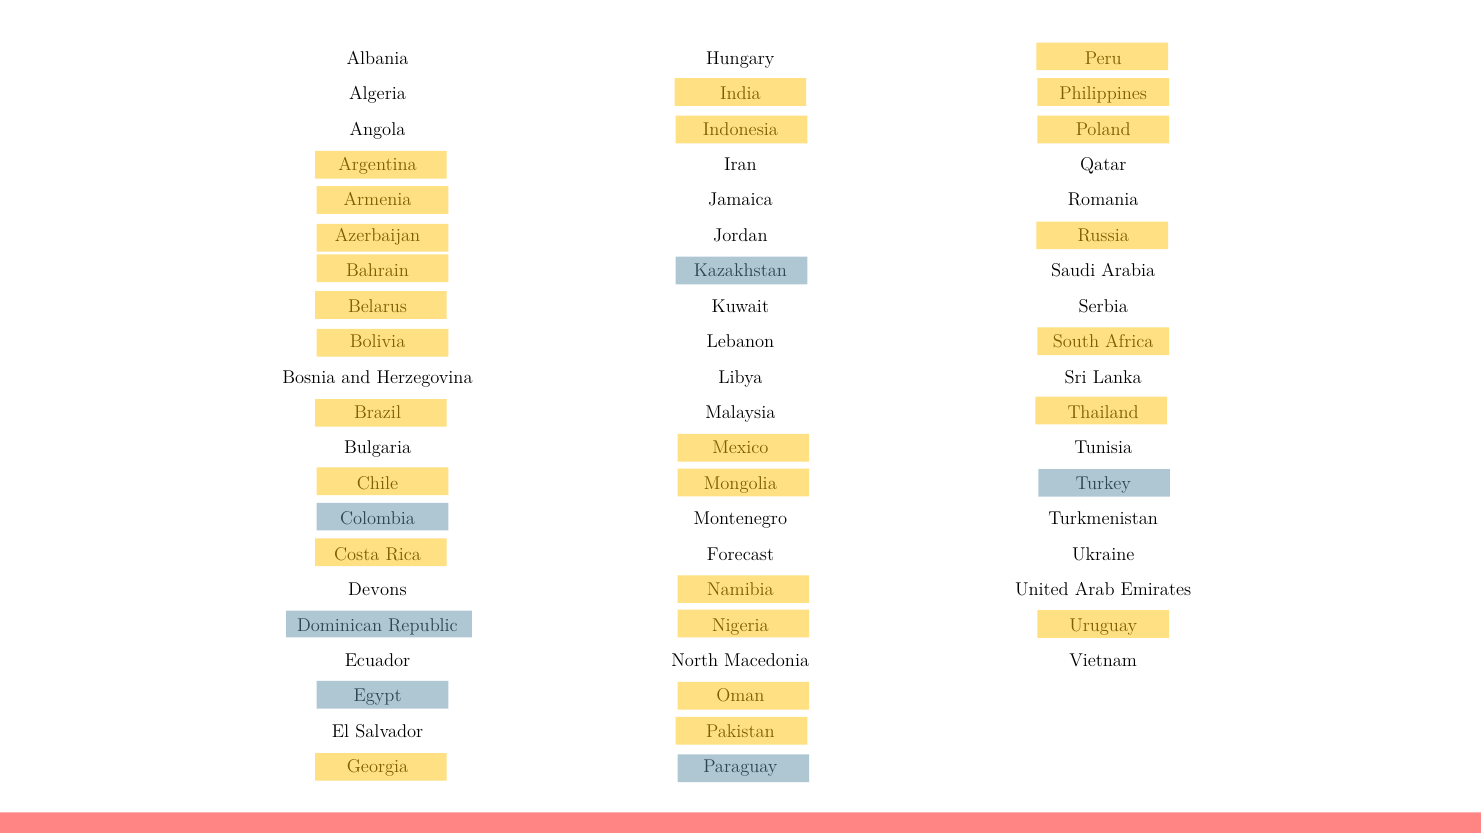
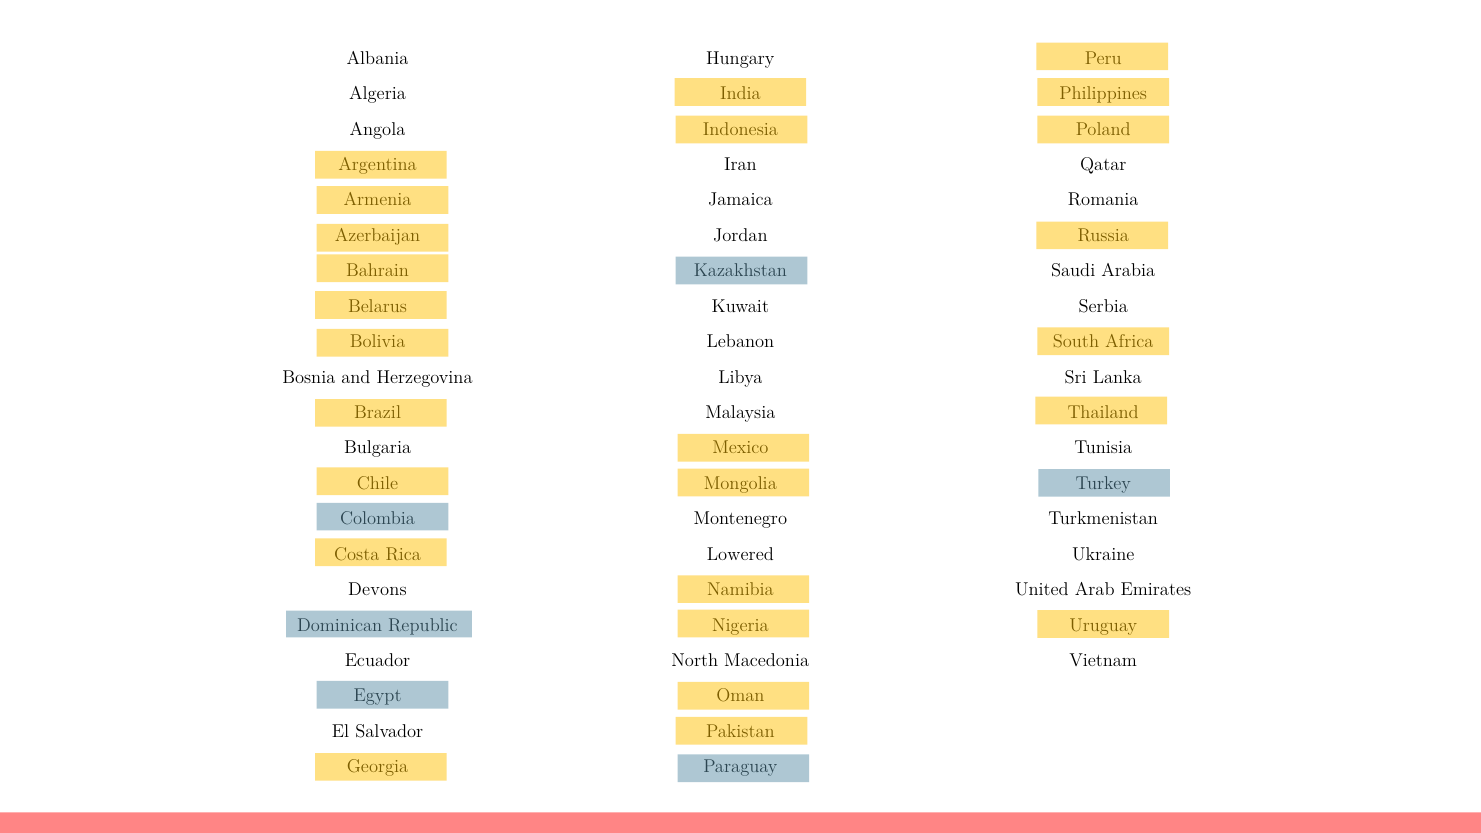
Forecast: Forecast -> Lowered
